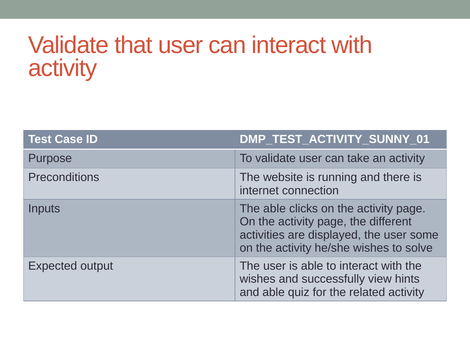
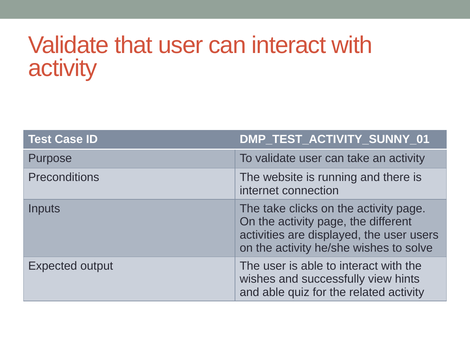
The able: able -> take
some: some -> users
